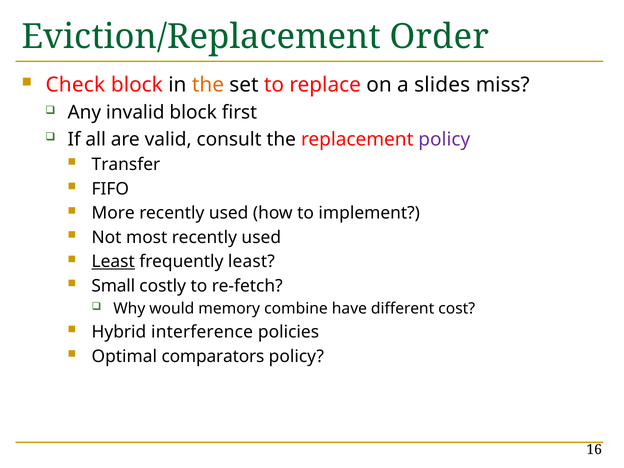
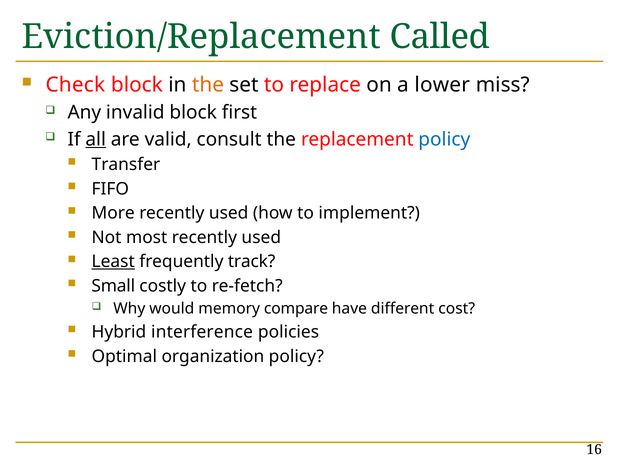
Order: Order -> Called
slides: slides -> lower
all underline: none -> present
policy at (444, 139) colour: purple -> blue
frequently least: least -> track
combine: combine -> compare
comparators: comparators -> organization
